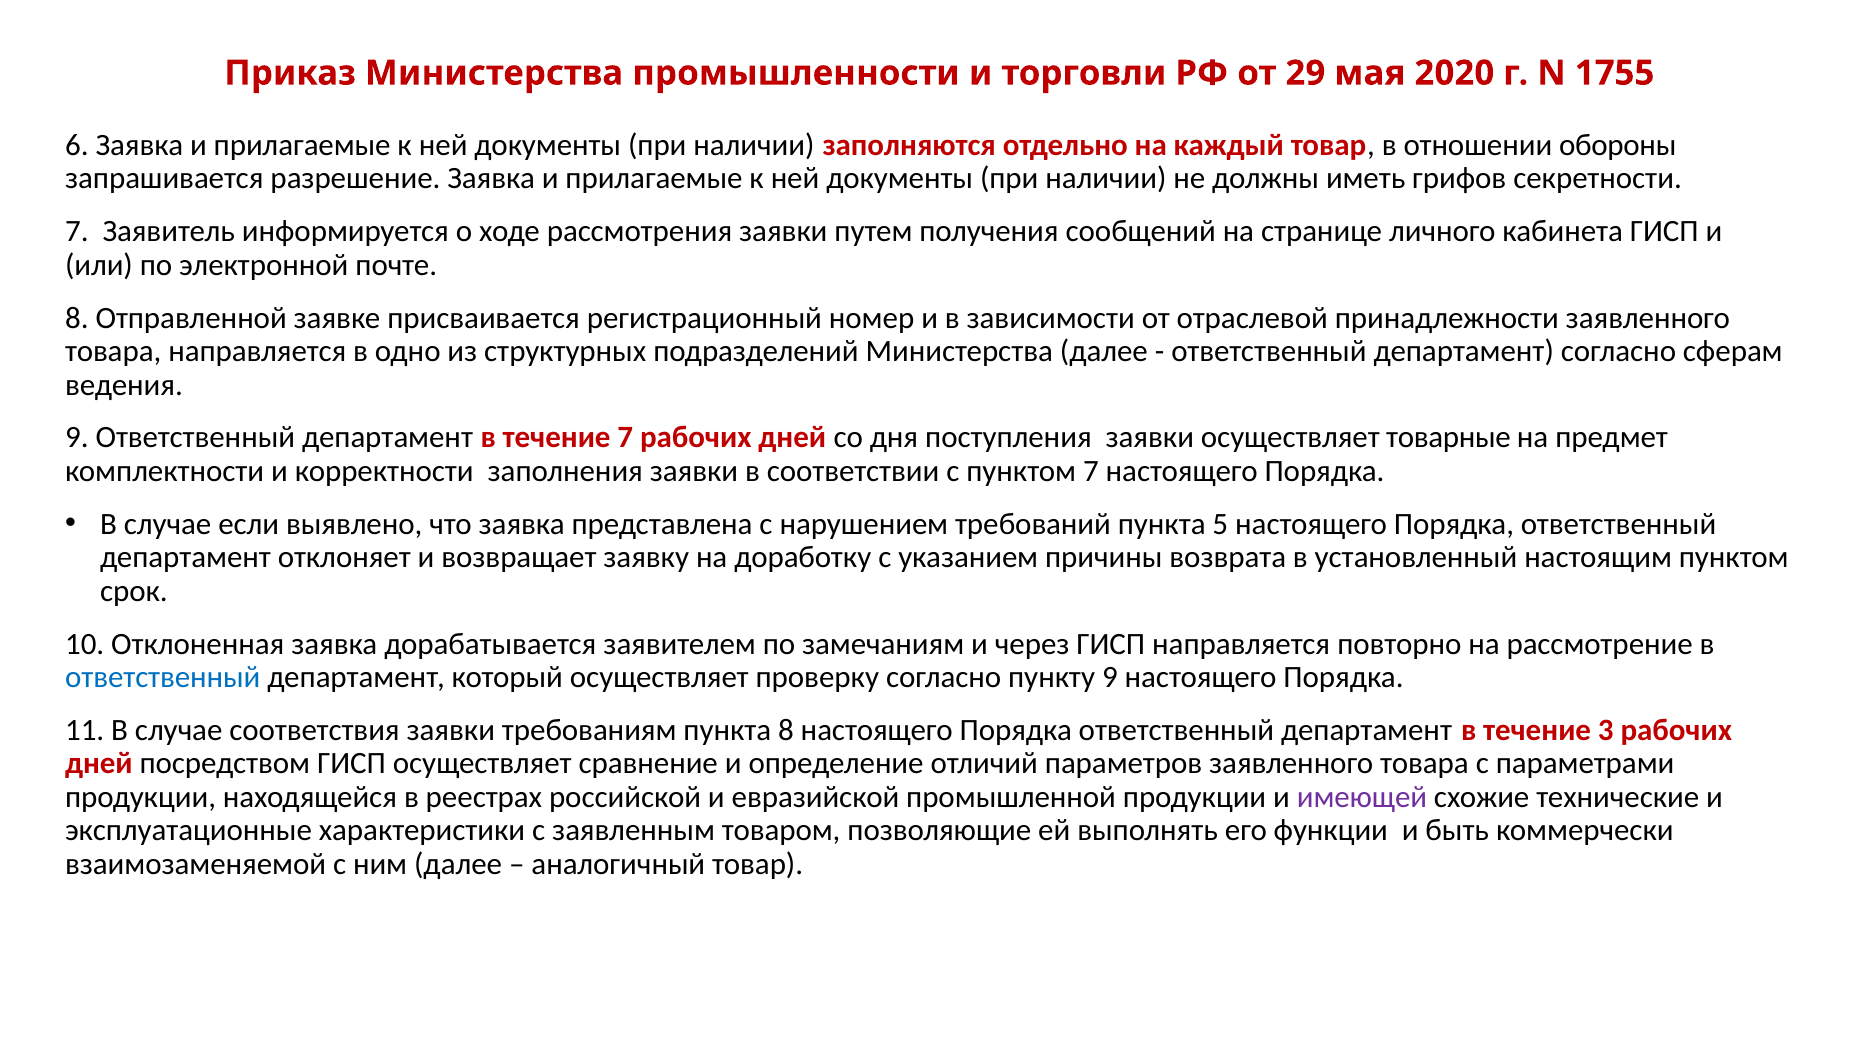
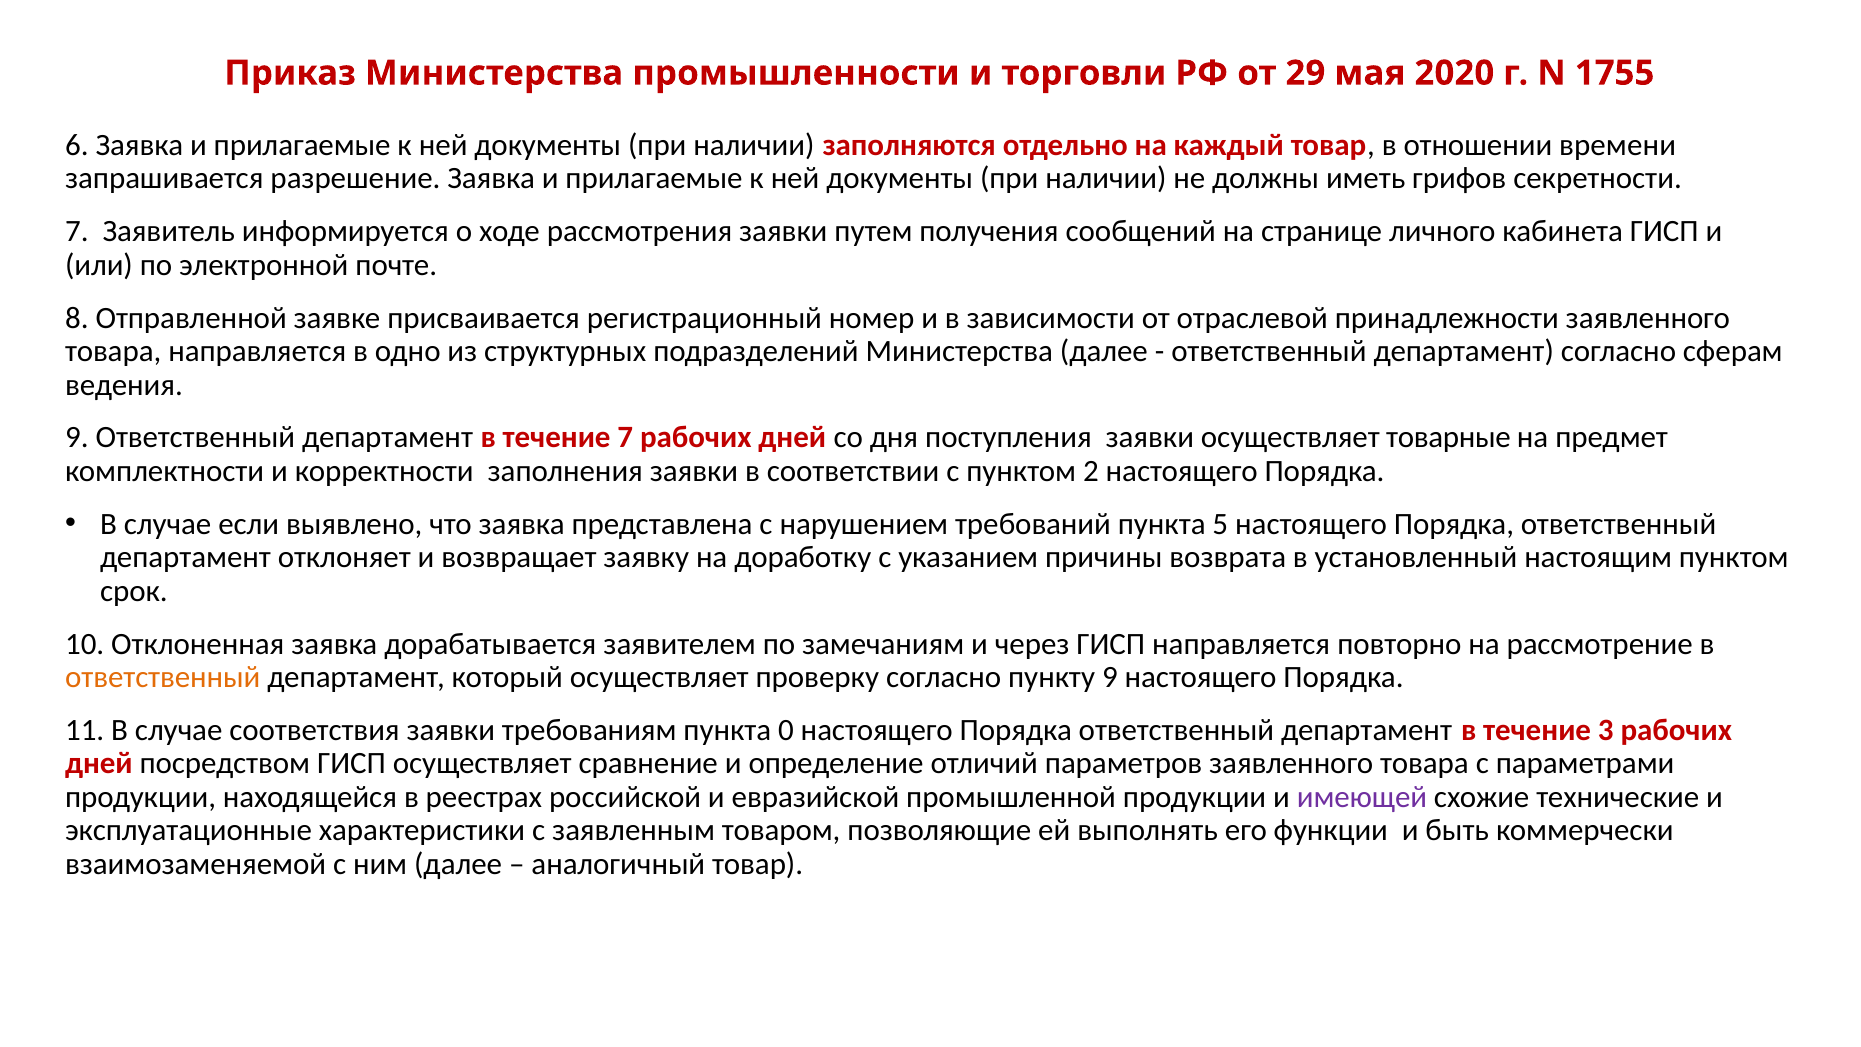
обороны: обороны -> времени
пунктом 7: 7 -> 2
ответственный at (163, 677) colour: blue -> orange
пункта 8: 8 -> 0
